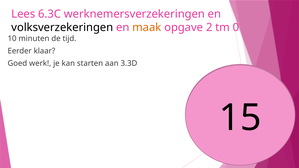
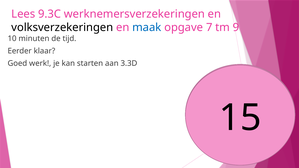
6.3C: 6.3C -> 9.3C
maak colour: orange -> blue
2: 2 -> 7
0: 0 -> 9
